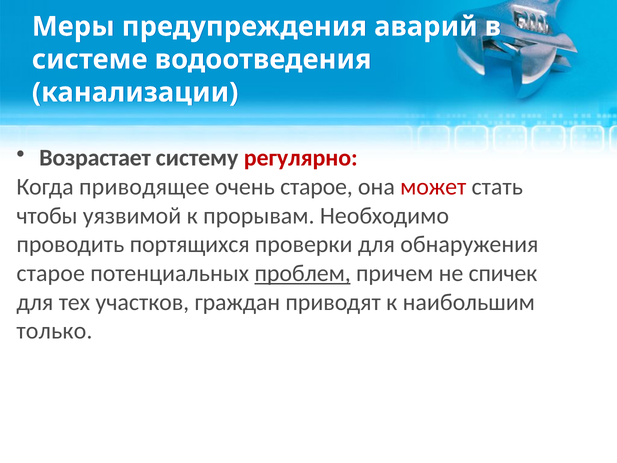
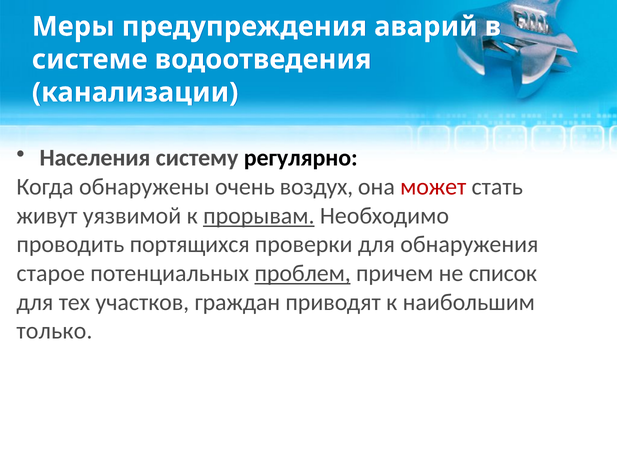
Возрастает: Возрастает -> Населения
регулярно colour: red -> black
приводящее: приводящее -> обнаружены
очень старое: старое -> воздух
чтобы: чтобы -> живут
прорывам underline: none -> present
спичек: спичек -> список
